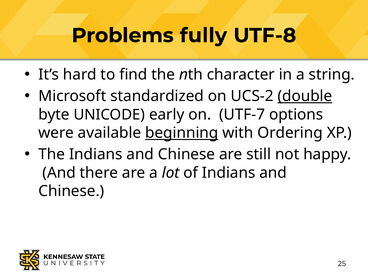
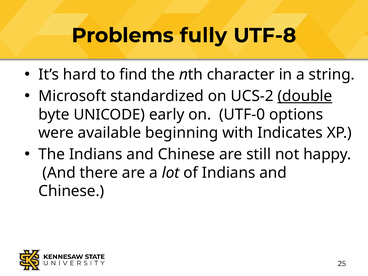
UTF-7: UTF-7 -> UTF-0
beginning underline: present -> none
Ordering: Ordering -> Indicates
